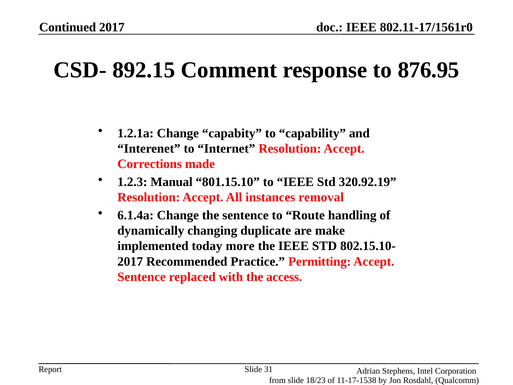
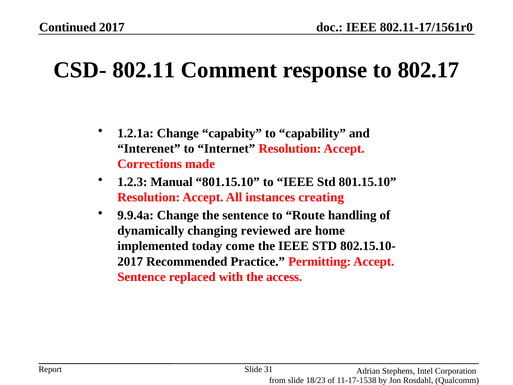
892.15: 892.15 -> 802.11
876.95: 876.95 -> 802.17
Std 320.92.19: 320.92.19 -> 801.15.10
removal: removal -> creating
6.1.4a: 6.1.4a -> 9.9.4a
duplicate: duplicate -> reviewed
make: make -> home
more: more -> come
